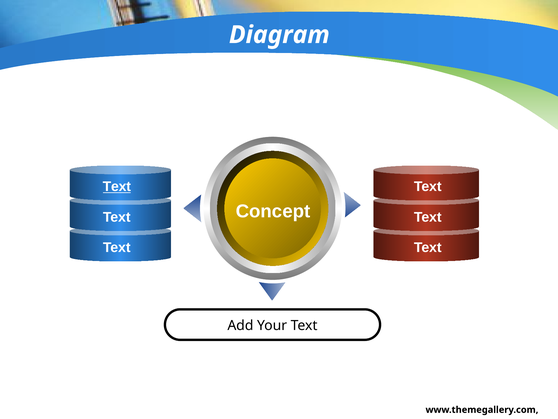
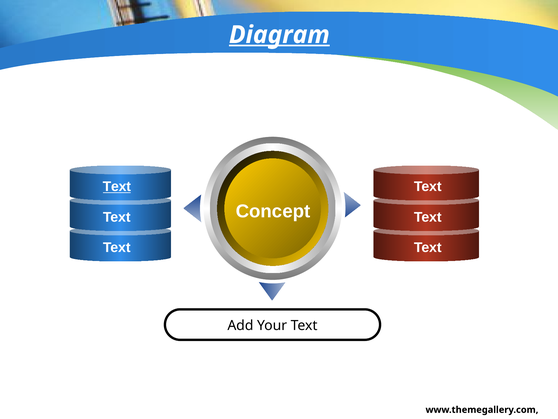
Diagram underline: none -> present
